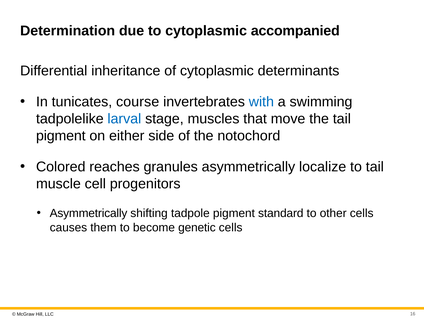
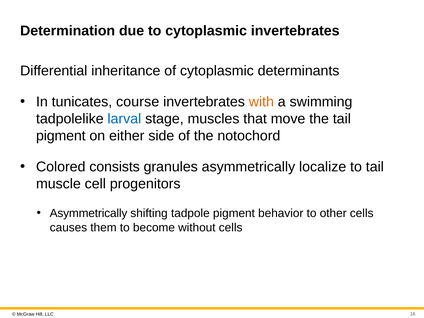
cytoplasmic accompanied: accompanied -> invertebrates
with colour: blue -> orange
reaches: reaches -> consists
standard: standard -> behavior
genetic: genetic -> without
